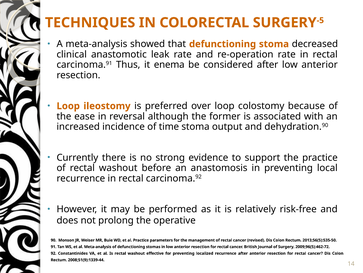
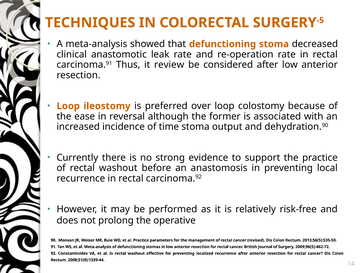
enema: enema -> review
